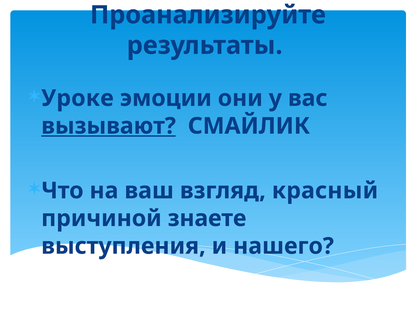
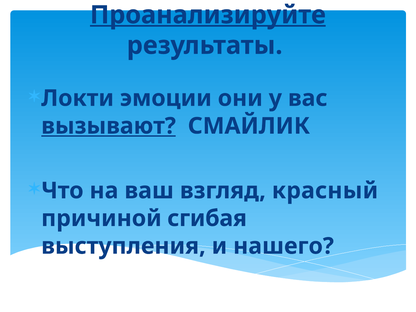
Проанализируйте underline: none -> present
Уроке: Уроке -> Локти
знаете: знаете -> сгибая
